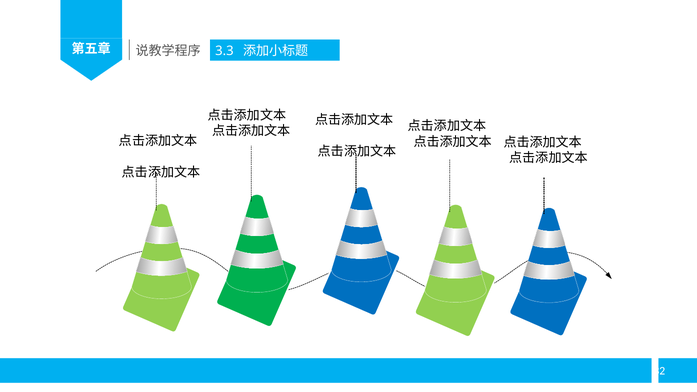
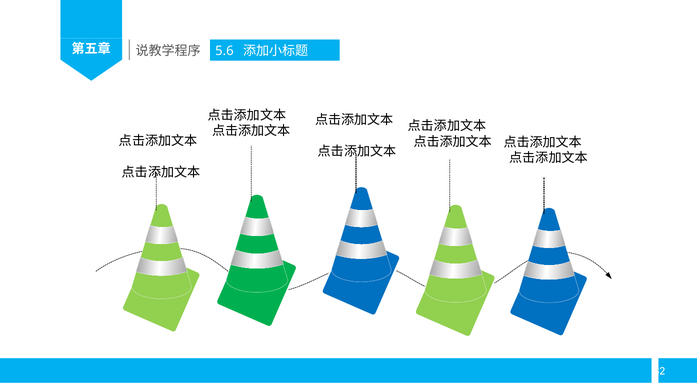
3.3: 3.3 -> 5.6
